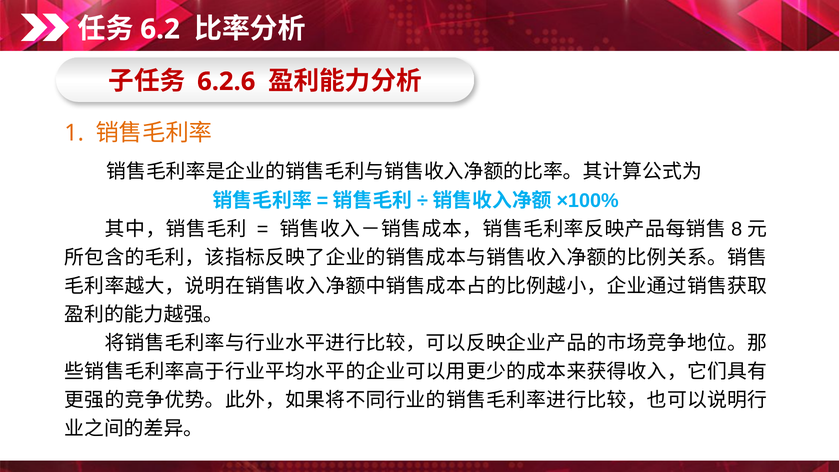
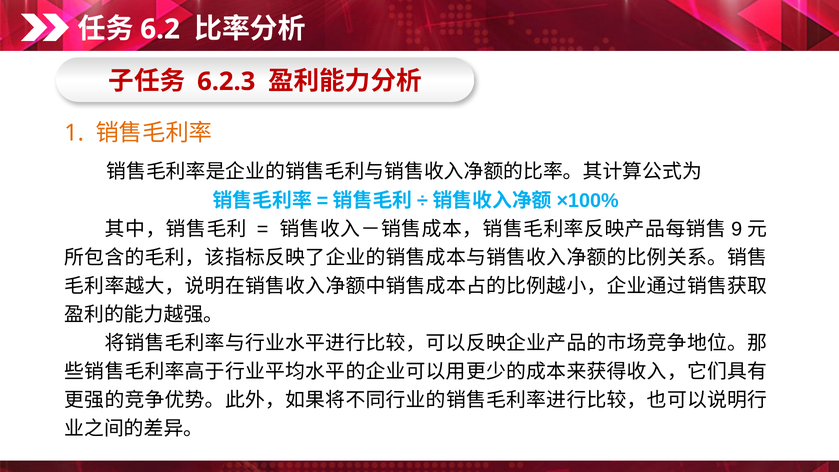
6.2.6: 6.2.6 -> 6.2.3
8: 8 -> 9
